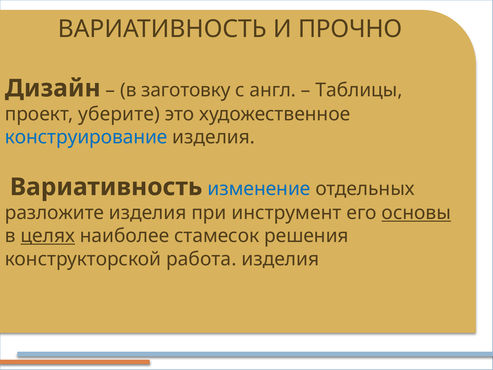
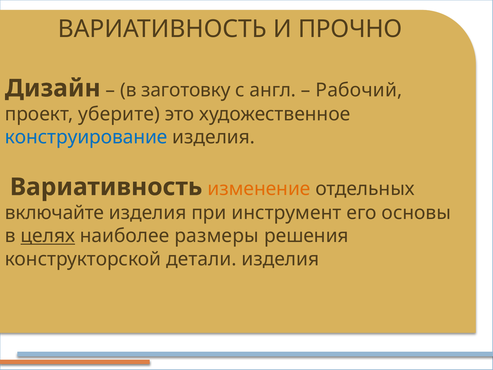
Таблицы: Таблицы -> Рабочий
изменение colour: blue -> orange
разложите: разложите -> включайте
основы underline: present -> none
стамесок: стамесок -> размеры
работа: работа -> детали
